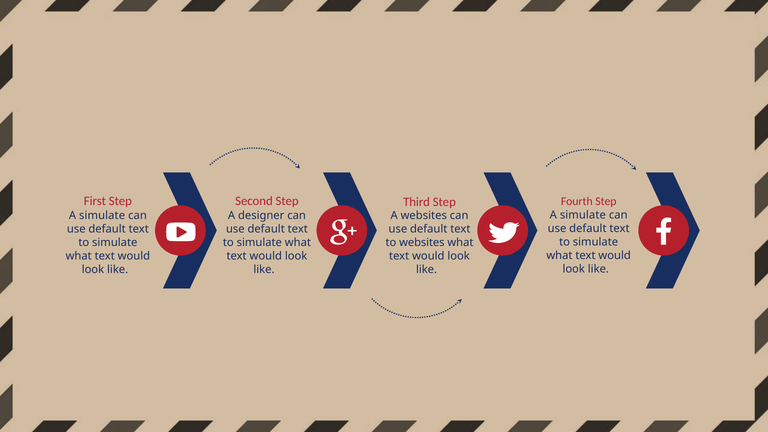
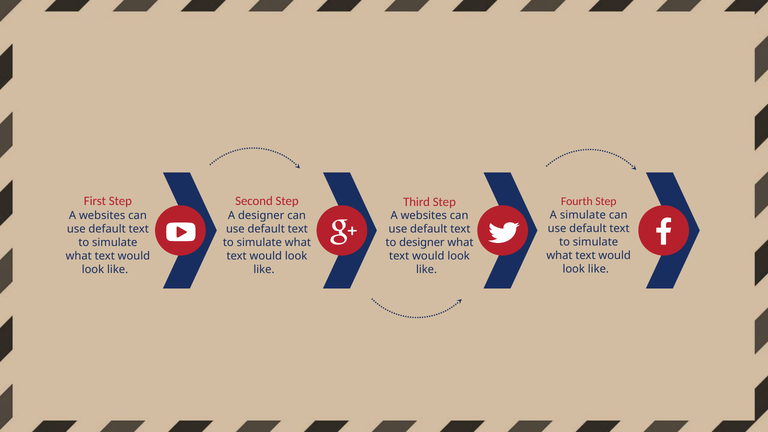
simulate at (102, 216): simulate -> websites
to websites: websites -> designer
